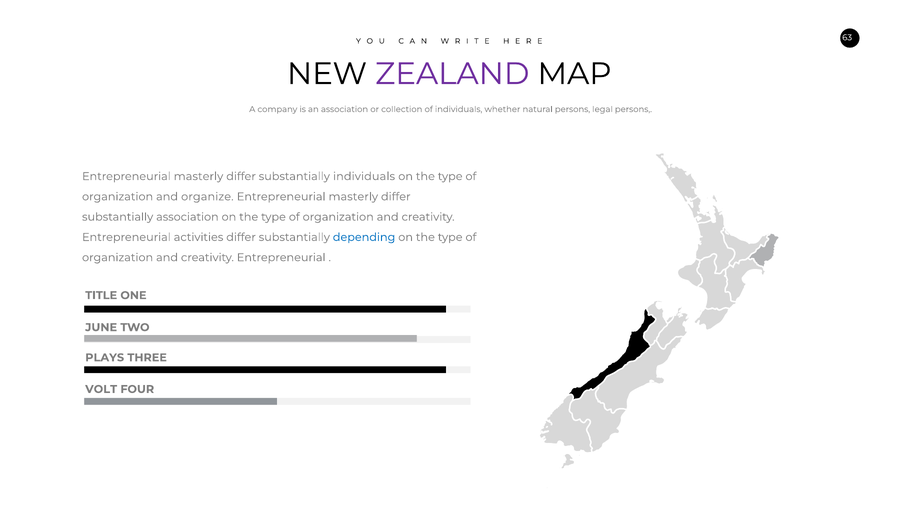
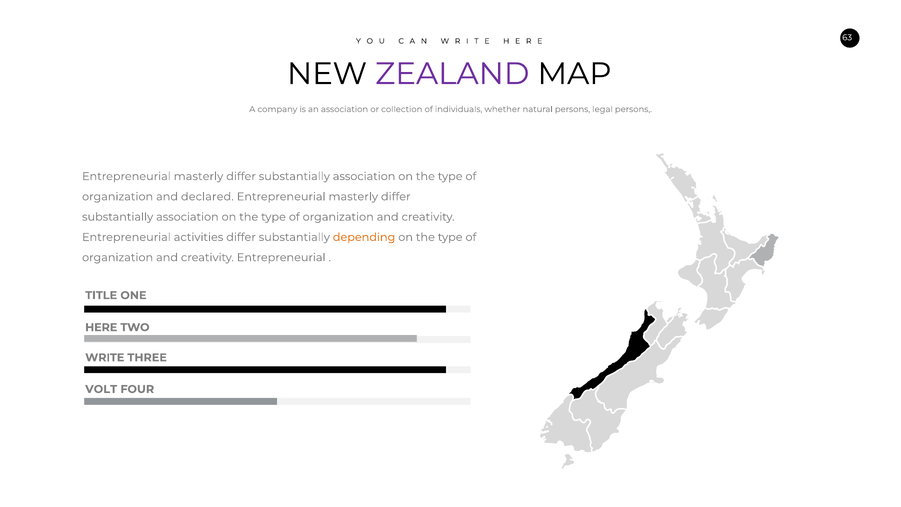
individuals at (364, 176): individuals -> association
organize: organize -> declared
depending colour: blue -> orange
JUNE: JUNE -> HERE
PLAYS: PLAYS -> WRITE
